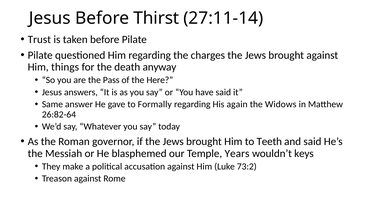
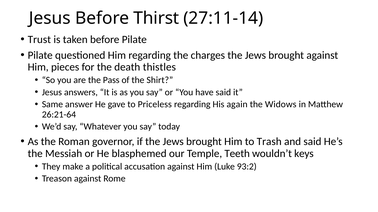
things: things -> pieces
anyway: anyway -> thistles
Here: Here -> Shirt
Formally: Formally -> Priceless
26:82-64: 26:82-64 -> 26:21-64
Teeth: Teeth -> Trash
Years: Years -> Teeth
73:2: 73:2 -> 93:2
